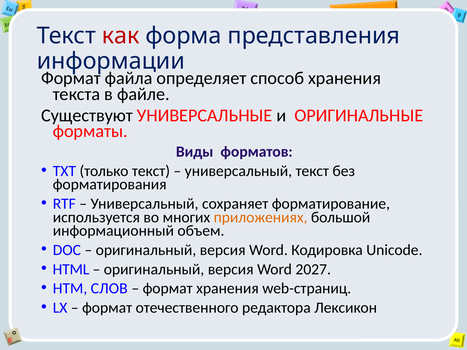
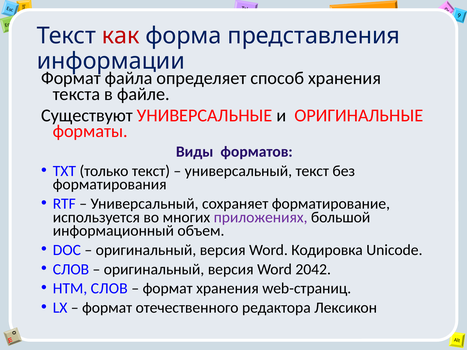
приложениях colour: orange -> purple
HTML at (71, 269): HTML -> СЛОВ
2027: 2027 -> 2042
